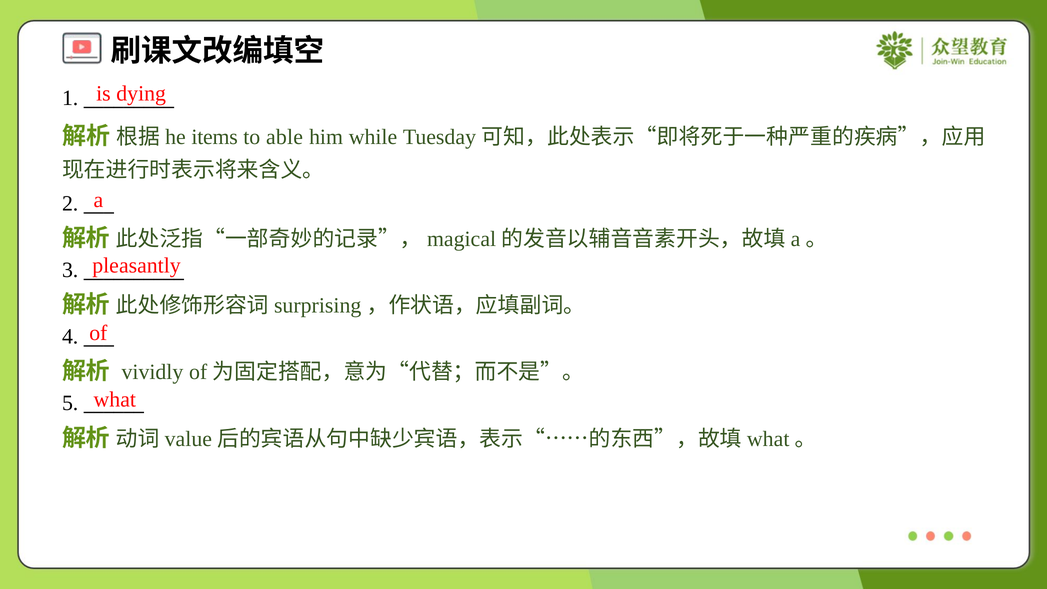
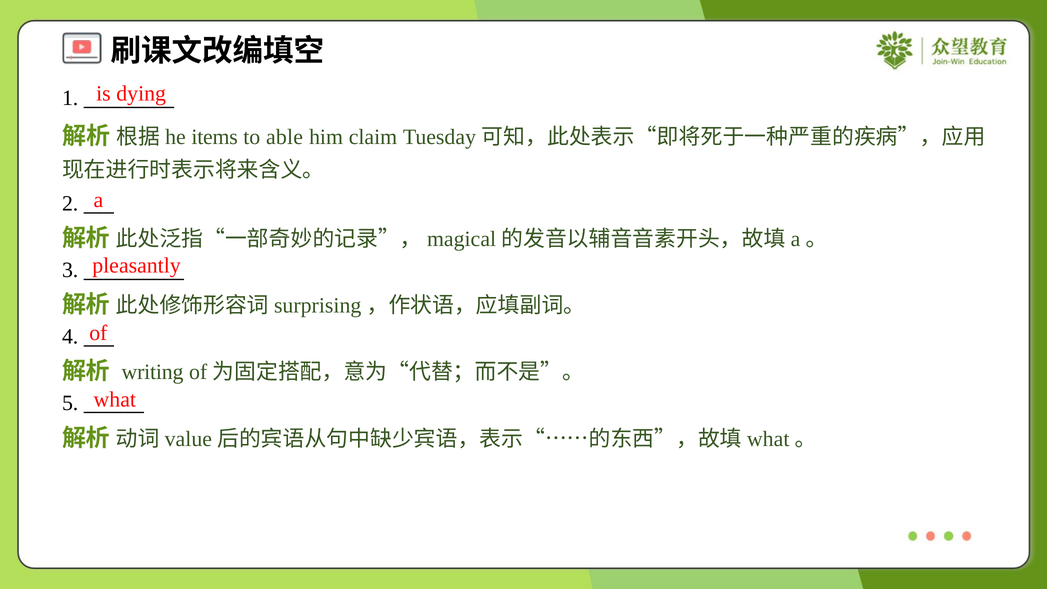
while: while -> claim
vividly: vividly -> writing
